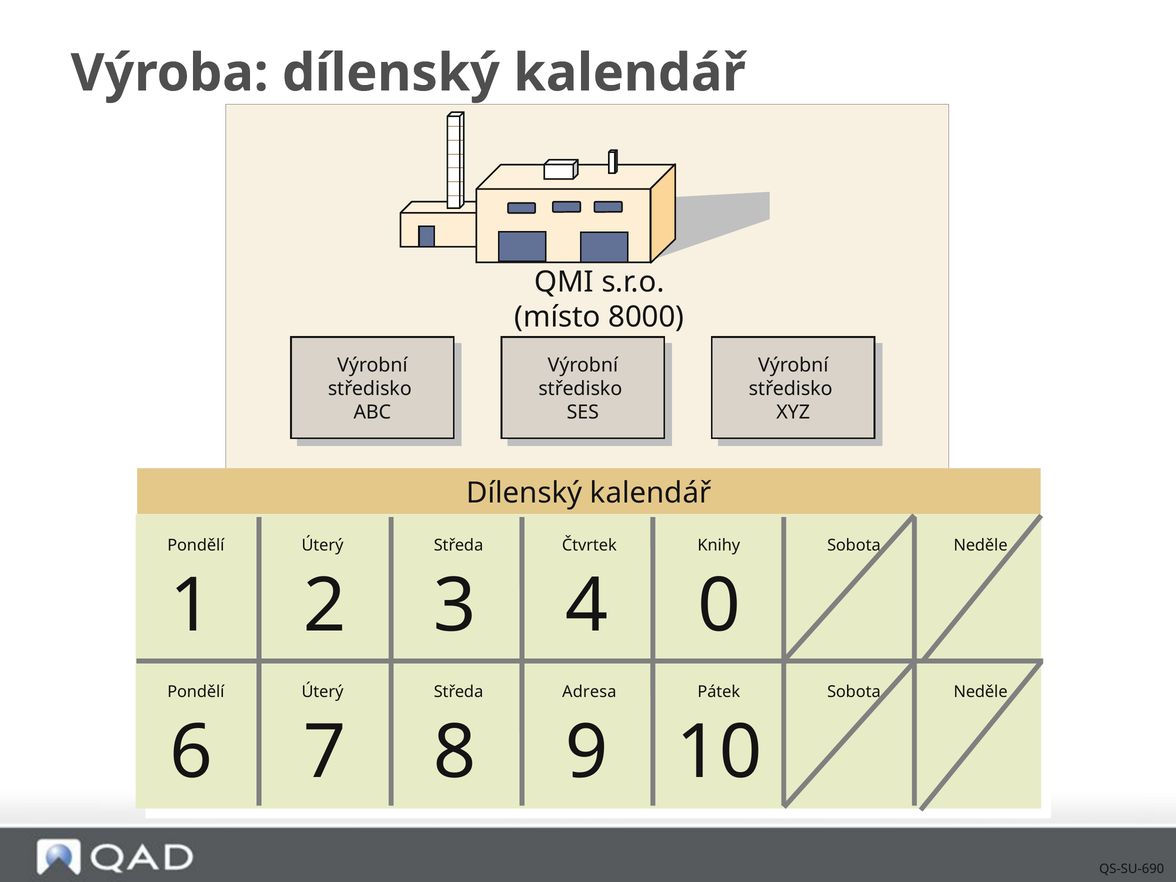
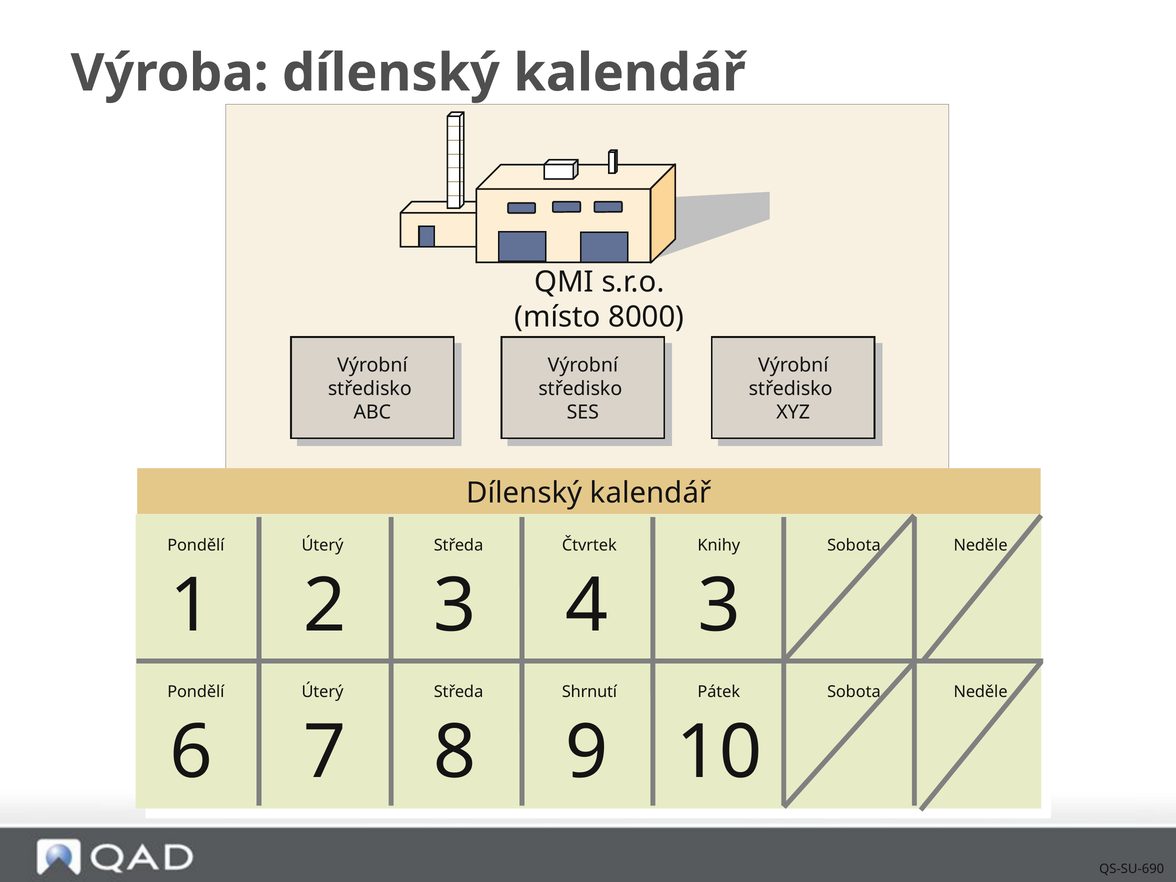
4 0: 0 -> 3
Adresa: Adresa -> Shrnutí
